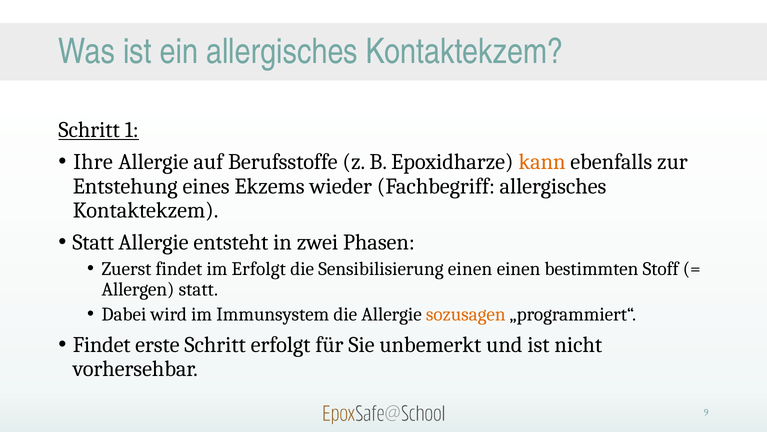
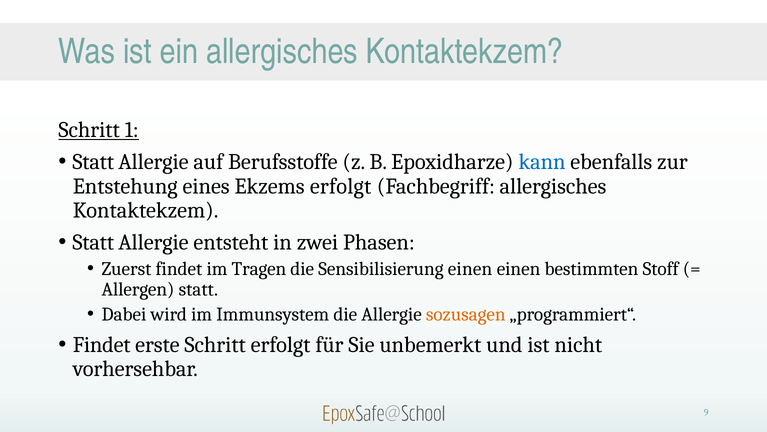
Ihre at (93, 162): Ihre -> Statt
kann colour: orange -> blue
Ekzems wieder: wieder -> erfolgt
im Erfolgt: Erfolgt -> Tragen
